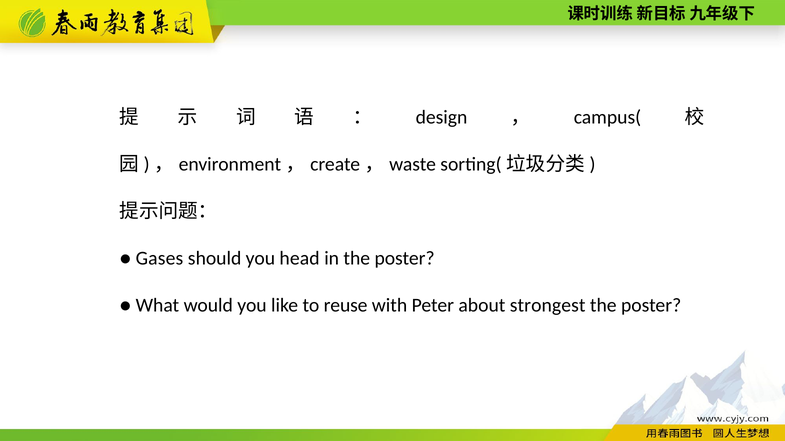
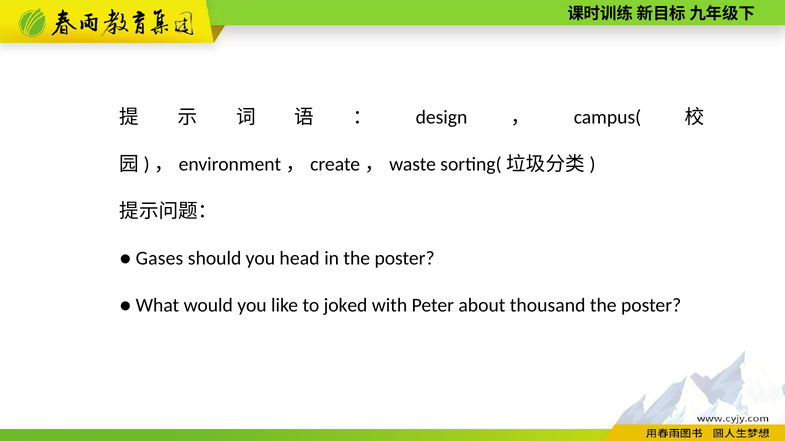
reuse: reuse -> joked
strongest: strongest -> thousand
